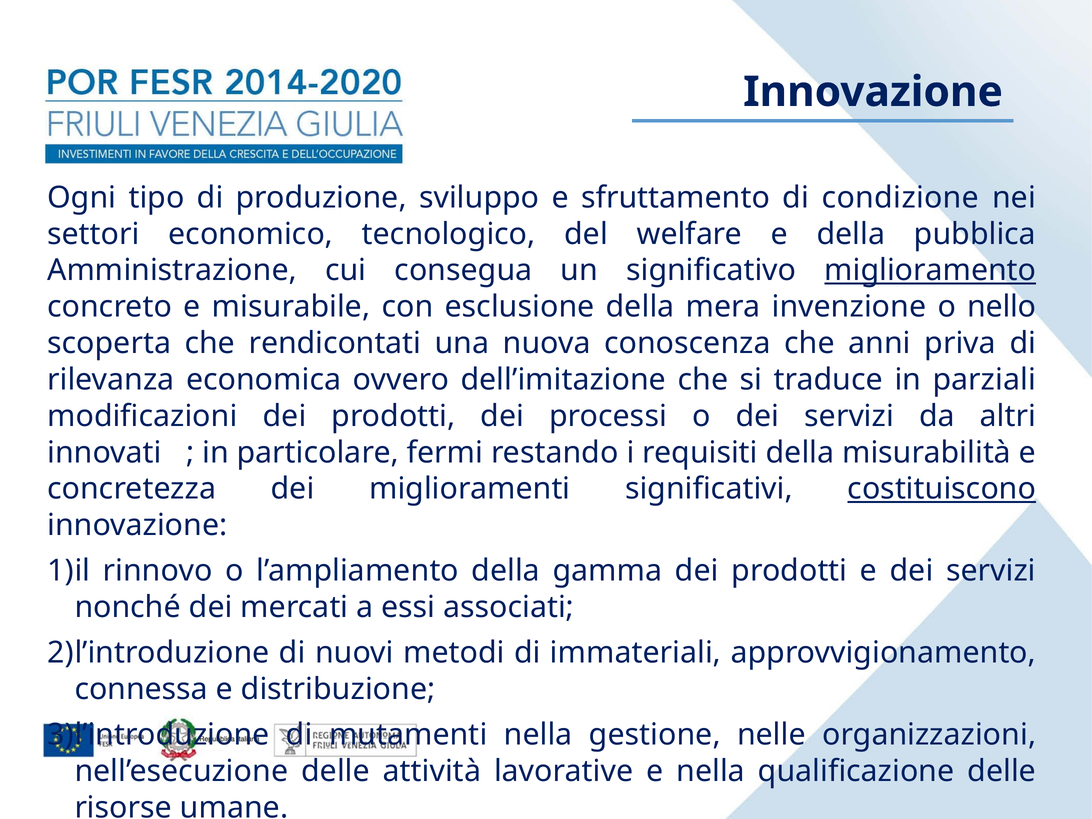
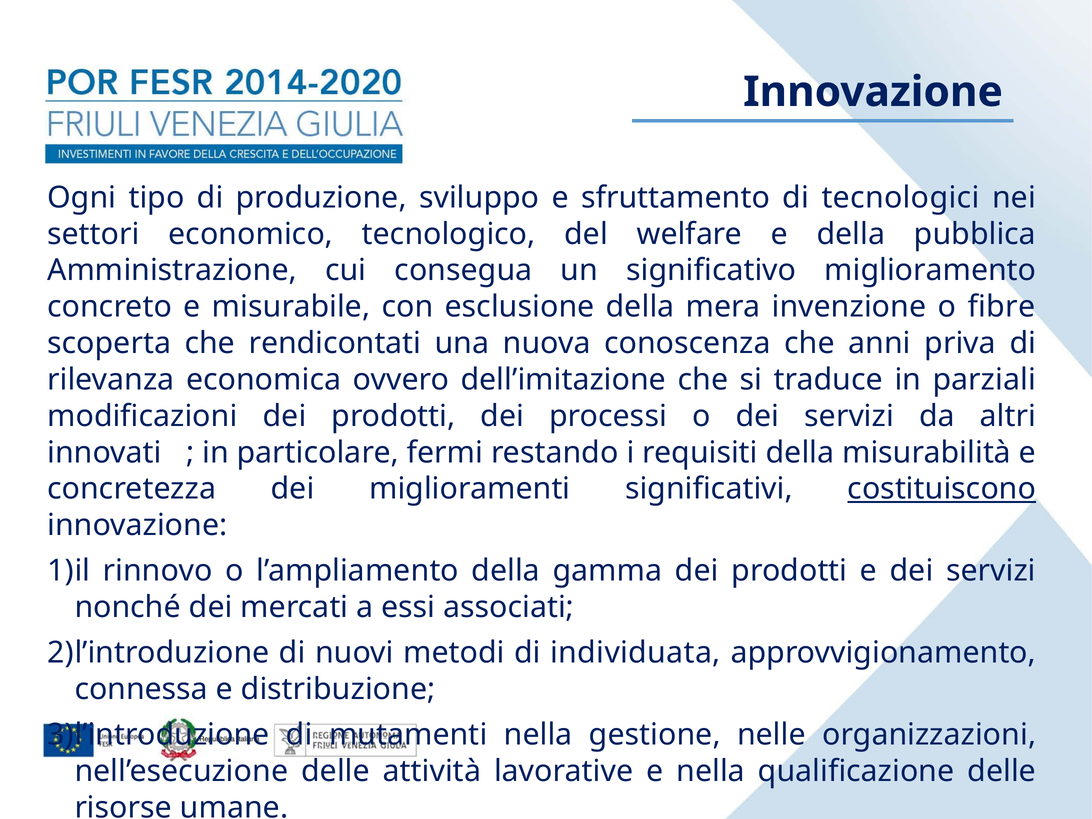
condizione: condizione -> tecnologici
miglioramento underline: present -> none
nello: nello -> fibre
immateriali: immateriali -> individuata
